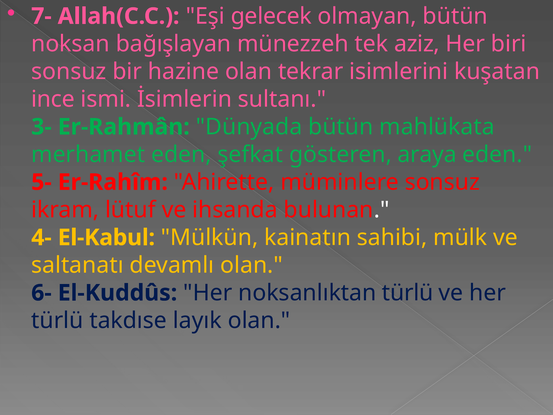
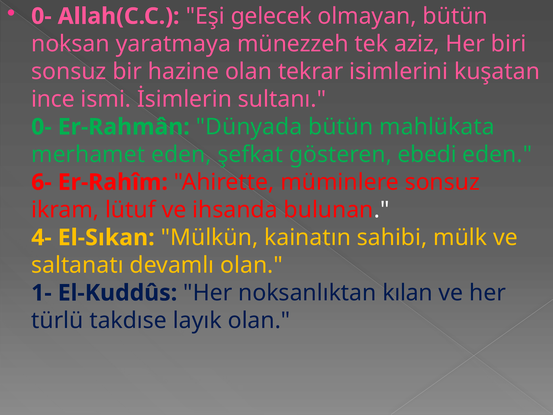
7- at (41, 16): 7- -> 0-
bağışlayan: bağışlayan -> yaratmaya
3- at (41, 127): 3- -> 0-
araya: araya -> ebedi
5-: 5- -> 6-
El-Kabul: El-Kabul -> El-Sıkan
6-: 6- -> 1-
noksanlıktan türlü: türlü -> kılan
